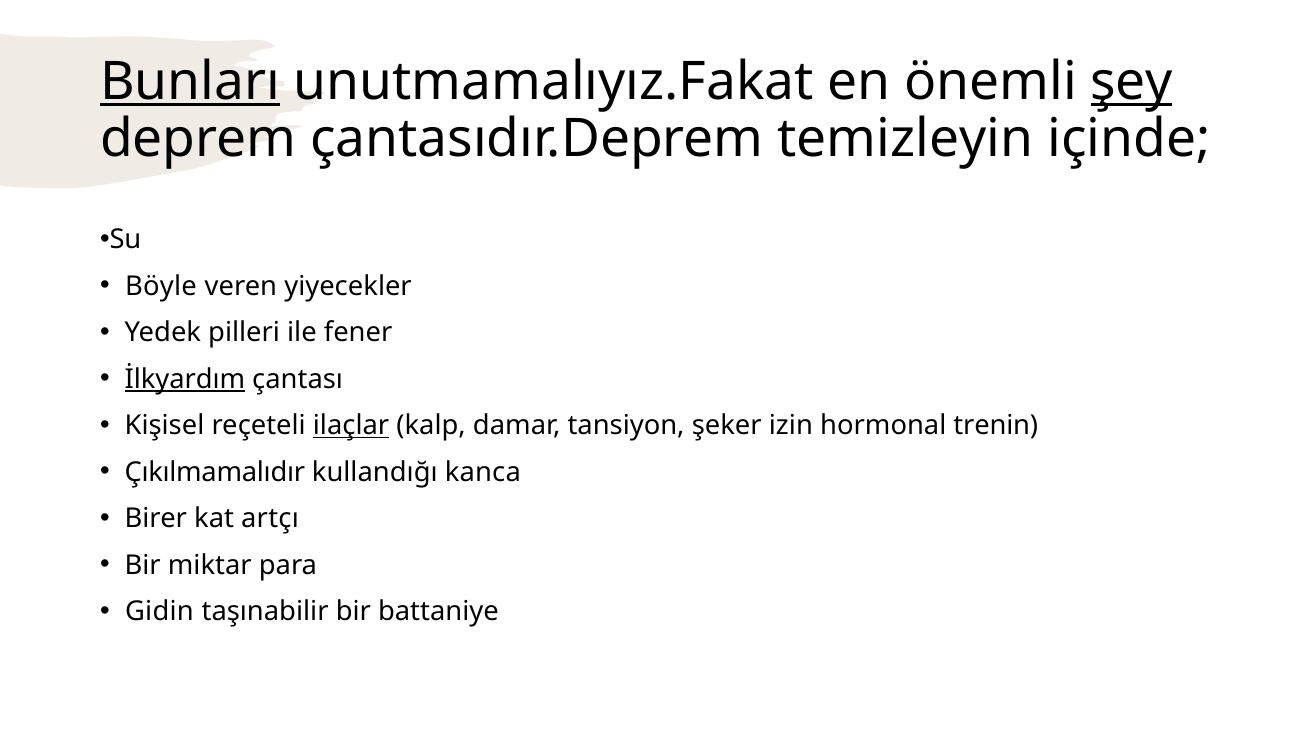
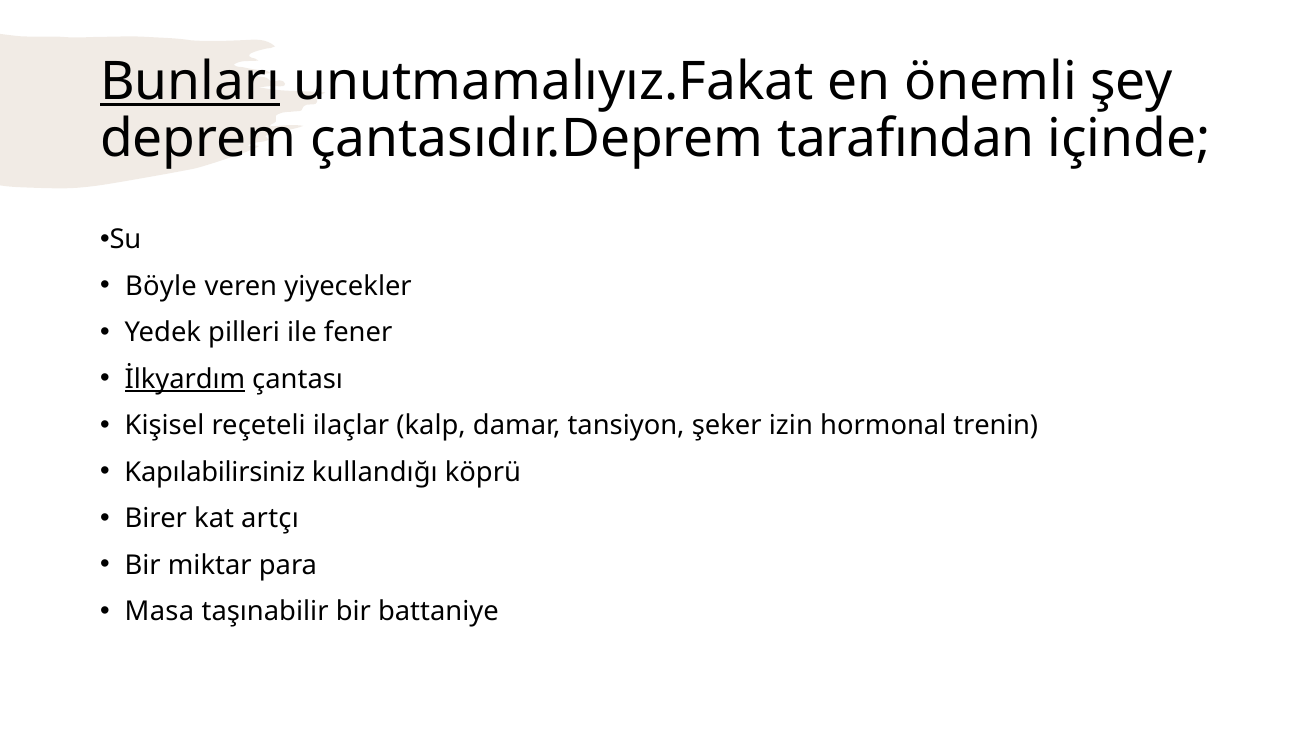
şey underline: present -> none
temizleyin: temizleyin -> tarafından
ilaçlar underline: present -> none
Çıkılmamalıdır: Çıkılmamalıdır -> Kapılabilirsiniz
kanca: kanca -> köprü
Gidin: Gidin -> Masa
